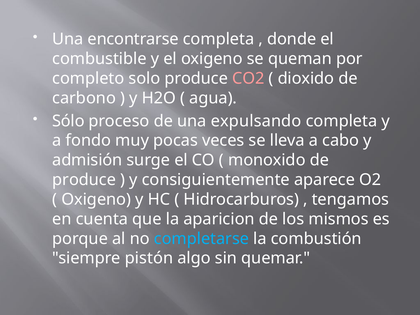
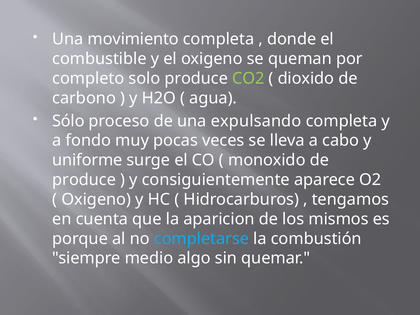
encontrarse: encontrarse -> movimiento
CO2 colour: pink -> light green
admisión: admisión -> uniforme
pistón: pistón -> medio
